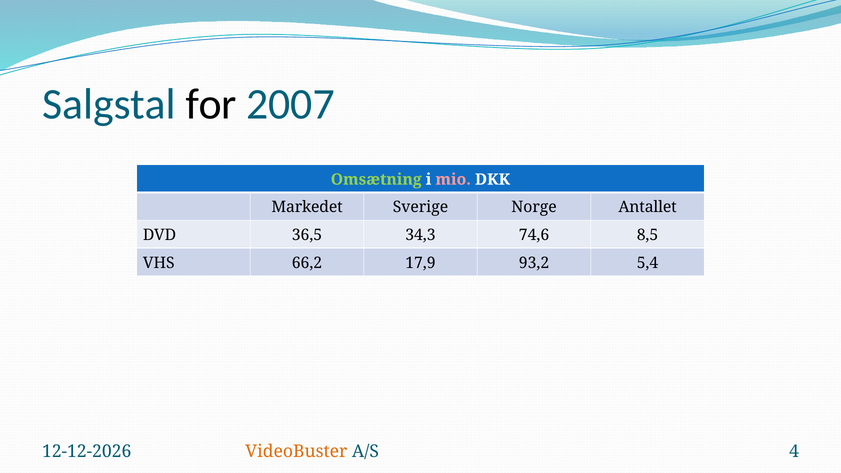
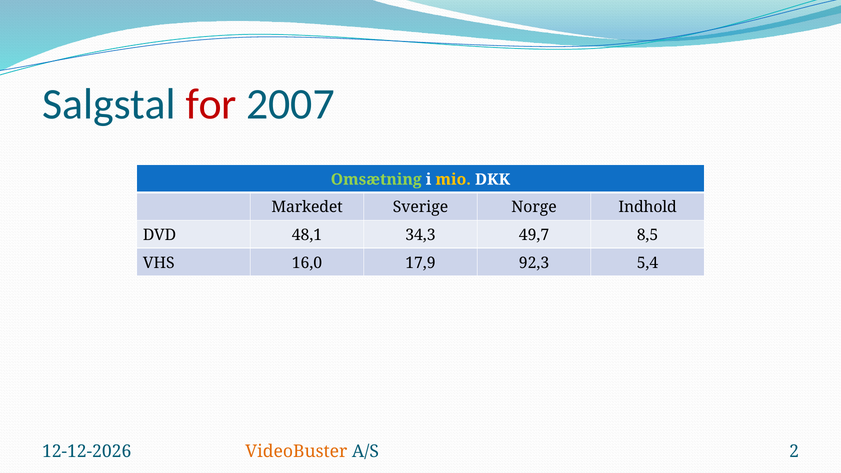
for colour: black -> red
mio colour: pink -> yellow
Antallet: Antallet -> Indhold
36,5: 36,5 -> 48,1
74,6: 74,6 -> 49,7
66,2: 66,2 -> 16,0
93,2: 93,2 -> 92,3
4: 4 -> 2
